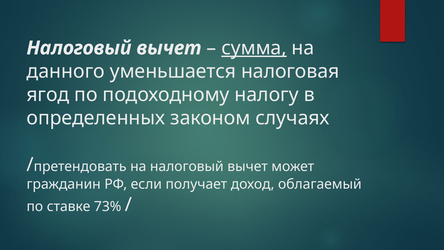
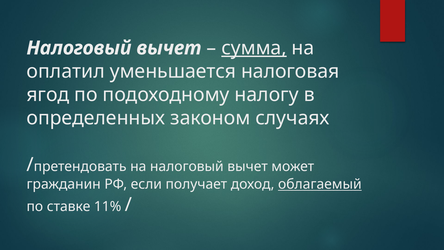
данного: данного -> оплатил
облагаемый underline: none -> present
73%: 73% -> 11%
